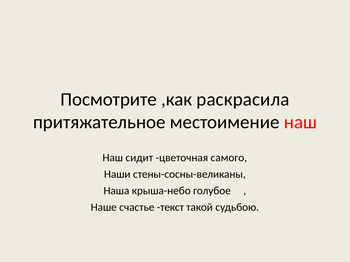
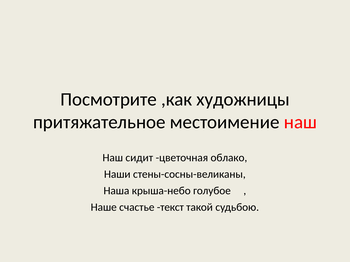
раскрасила: раскрасила -> художницы
самого: самого -> облако
